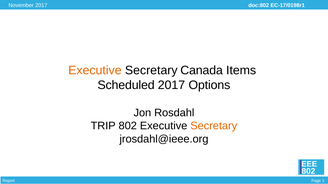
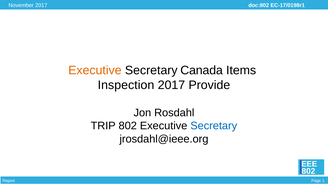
Scheduled: Scheduled -> Inspection
Options: Options -> Provide
Secretary at (214, 126) colour: orange -> blue
